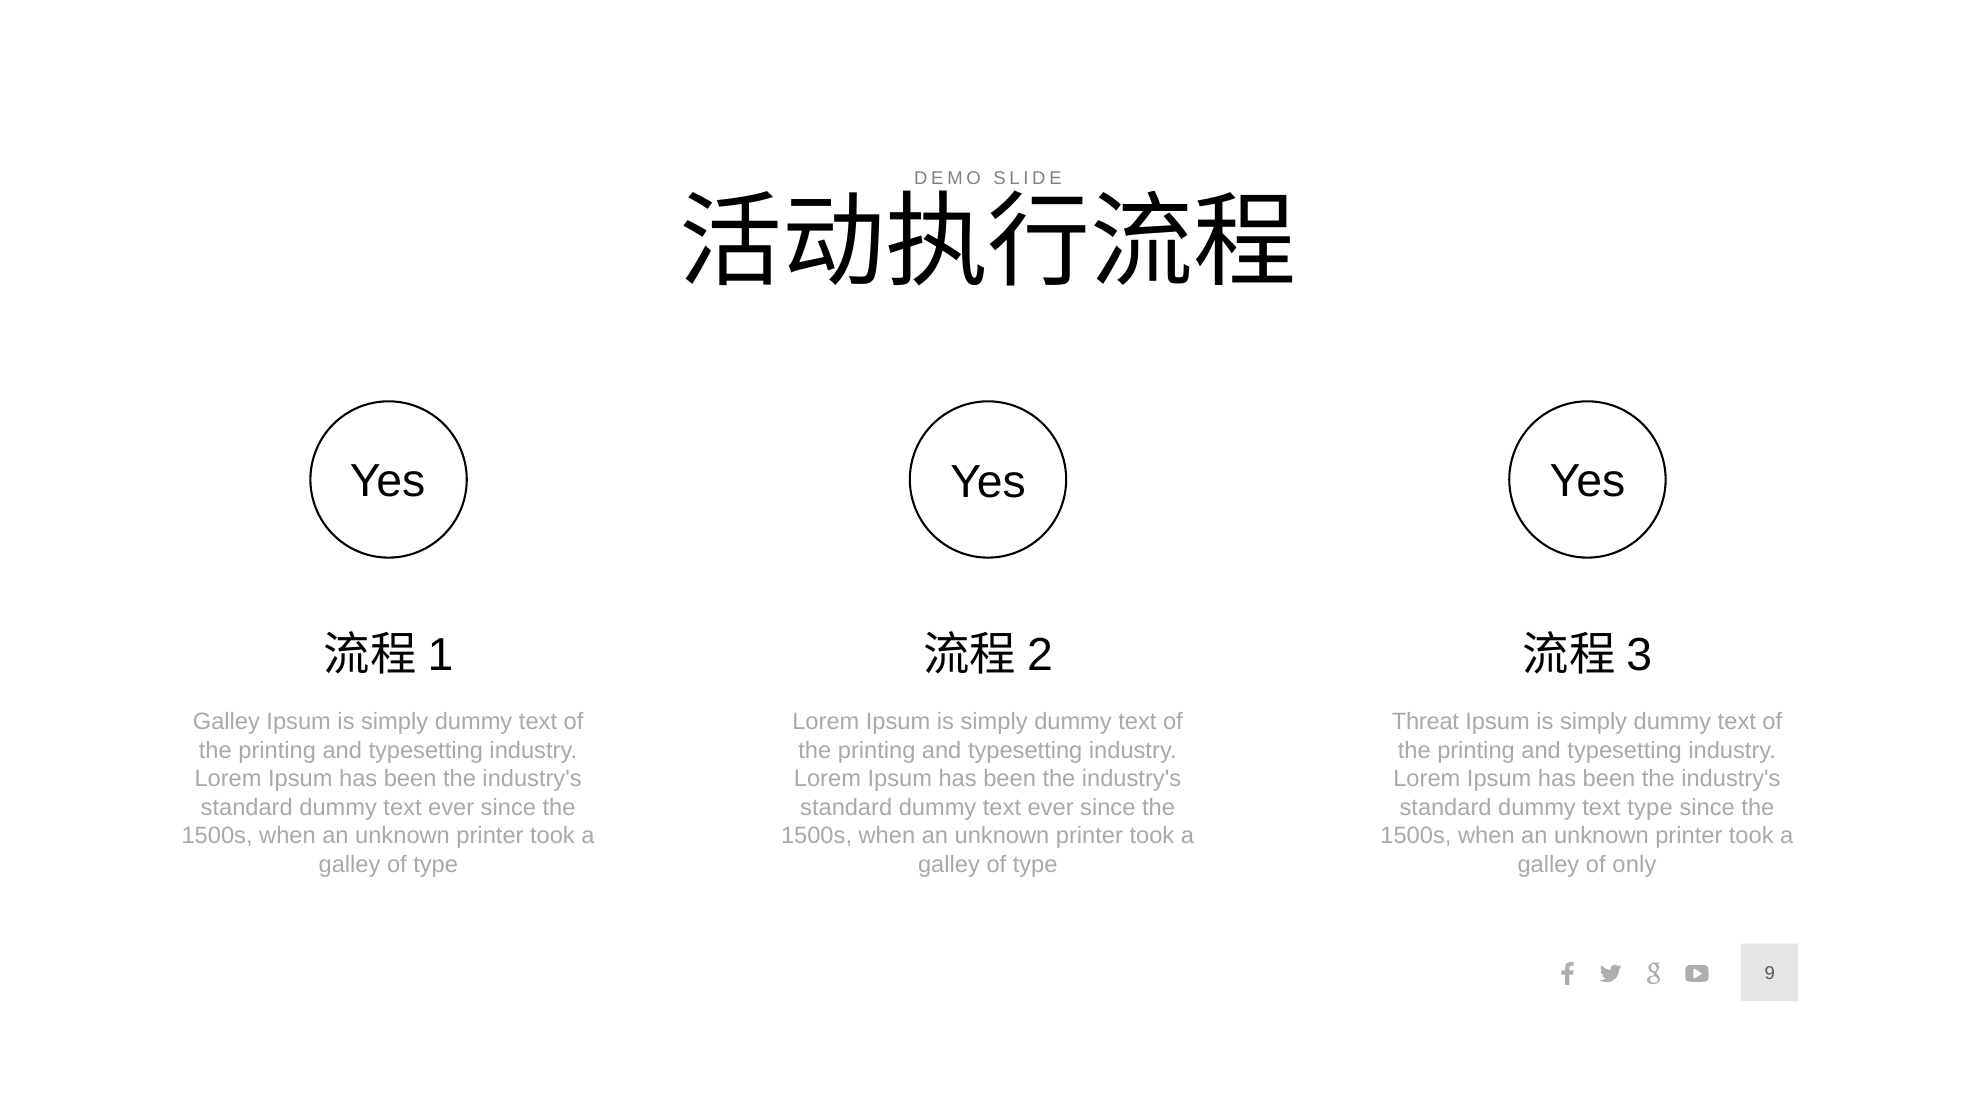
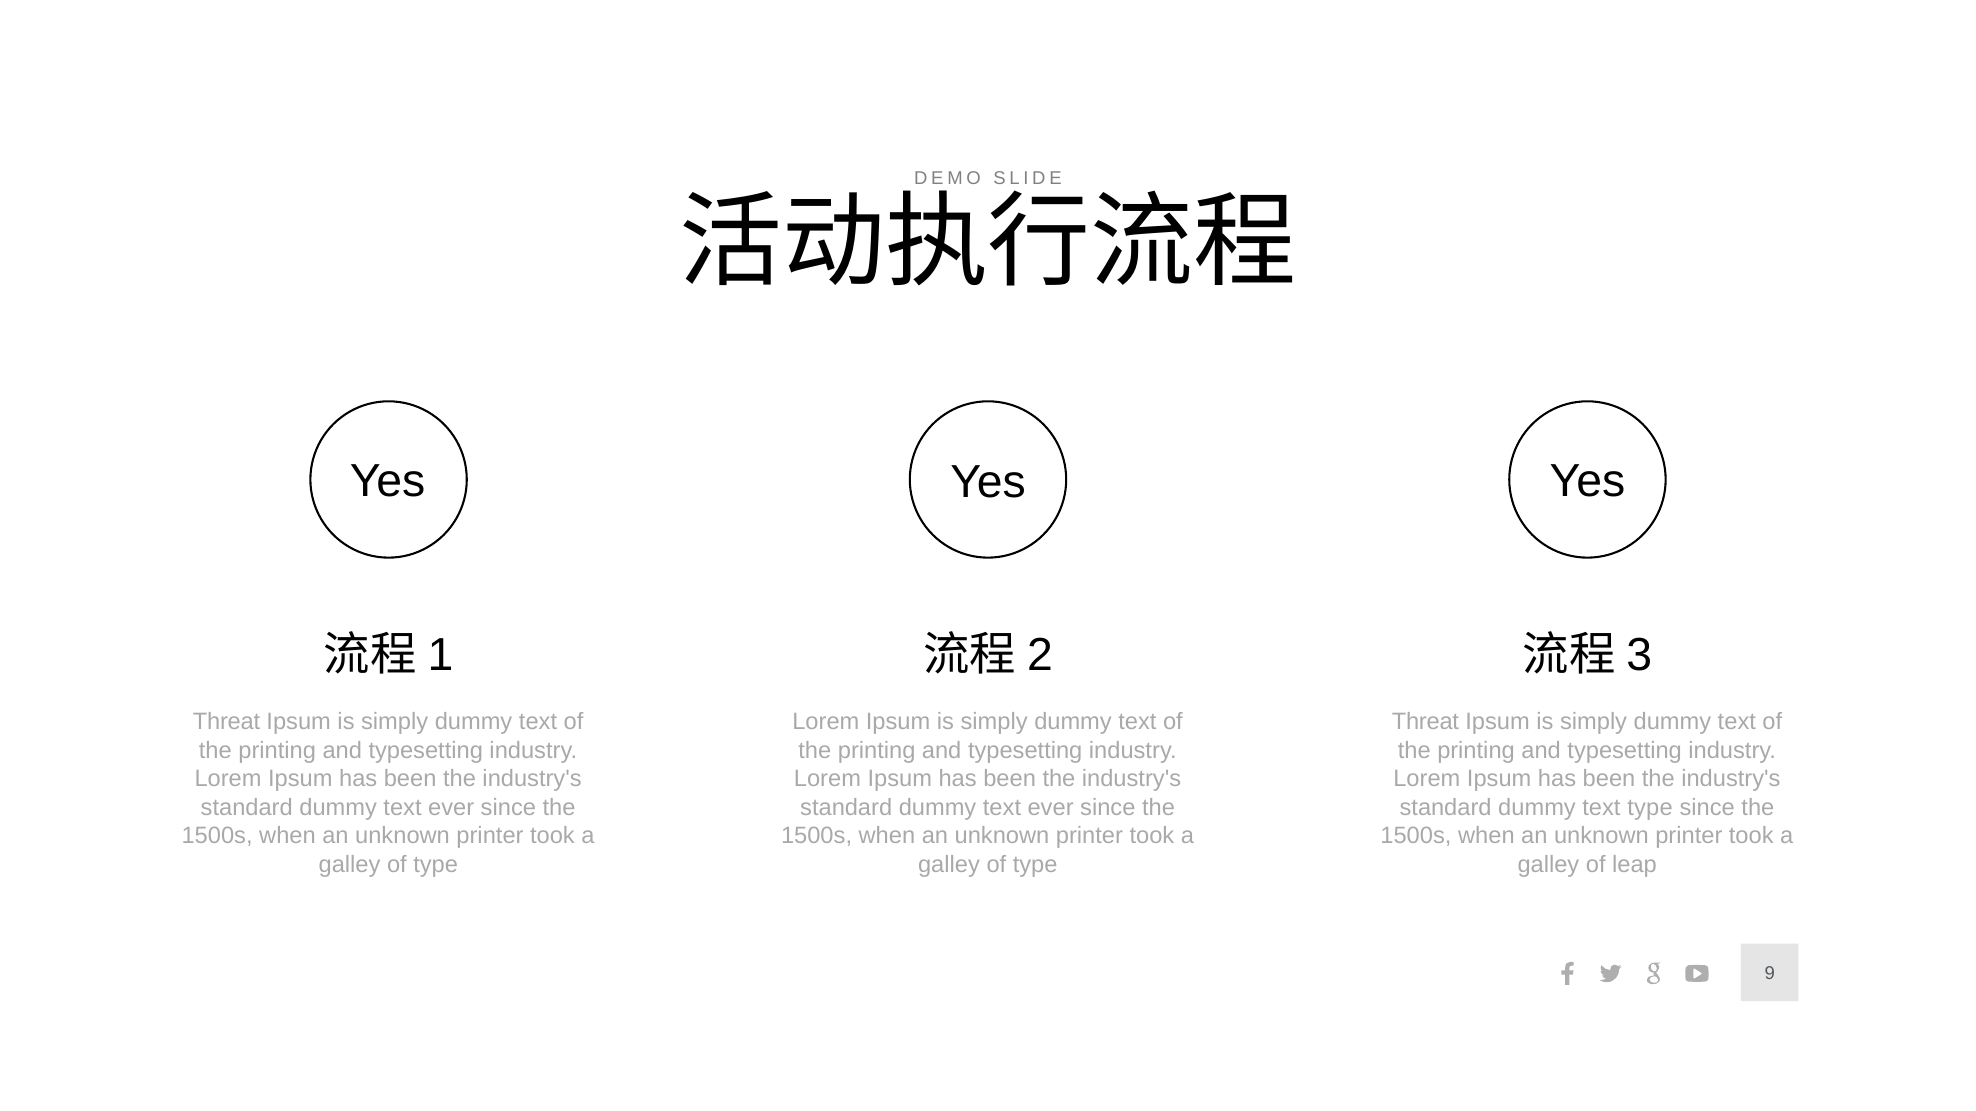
Galley at (226, 722): Galley -> Threat
only: only -> leap
